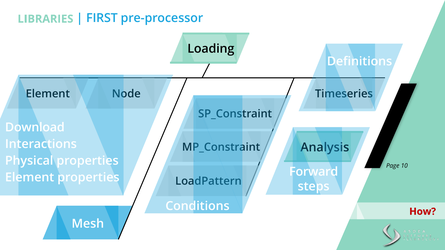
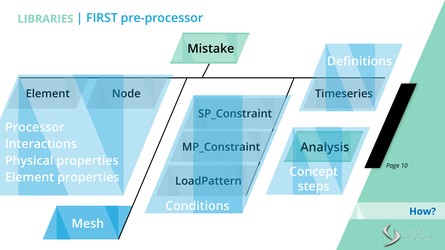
Loading: Loading -> Mistake
Download: Download -> Processor
Forward: Forward -> Concept
How colour: red -> blue
